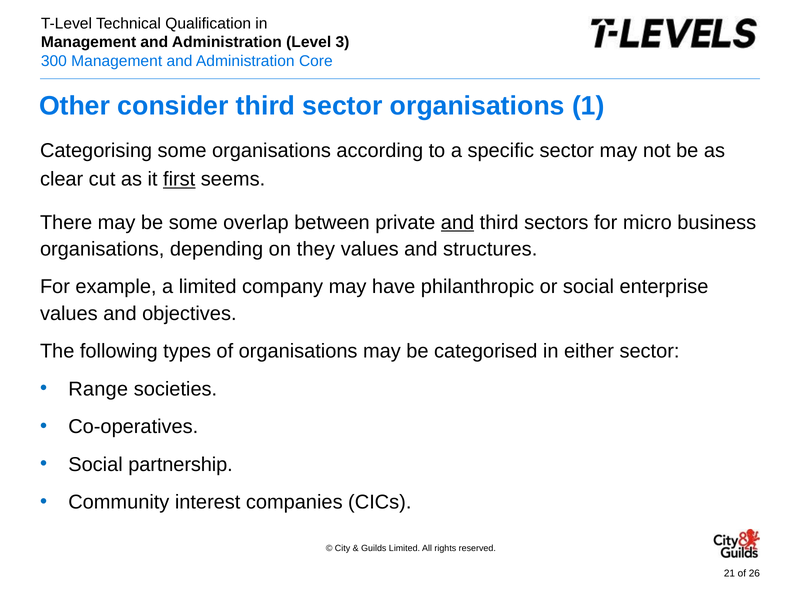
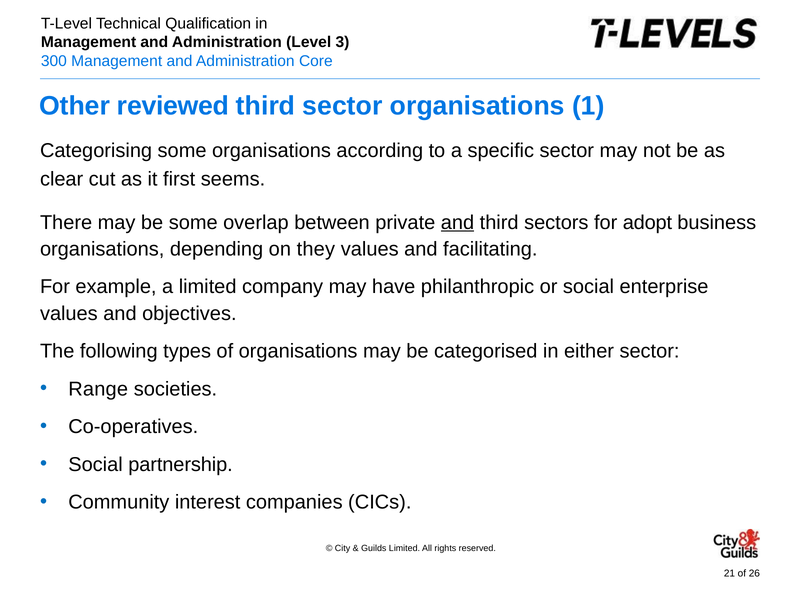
consider: consider -> reviewed
first underline: present -> none
micro: micro -> adopt
structures: structures -> facilitating
